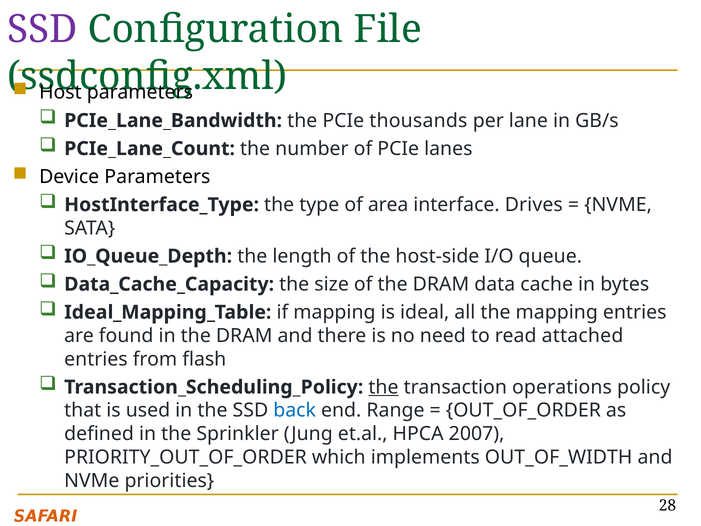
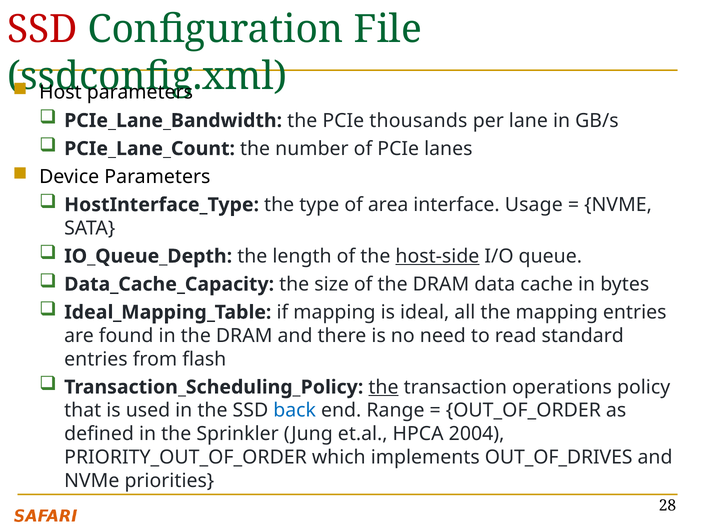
SSD at (42, 30) colour: purple -> red
Drives: Drives -> Usage
host-side underline: none -> present
attached: attached -> standard
2007: 2007 -> 2004
OUT_OF_WIDTH: OUT_OF_WIDTH -> OUT_OF_DRIVES
